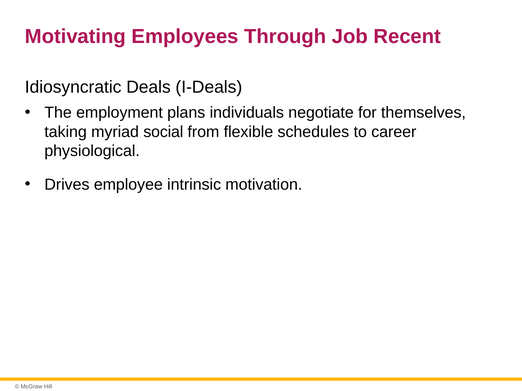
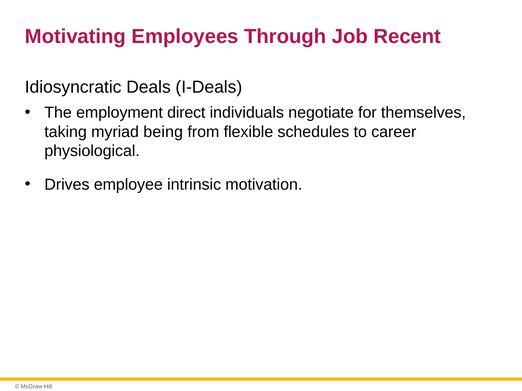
plans: plans -> direct
social: social -> being
